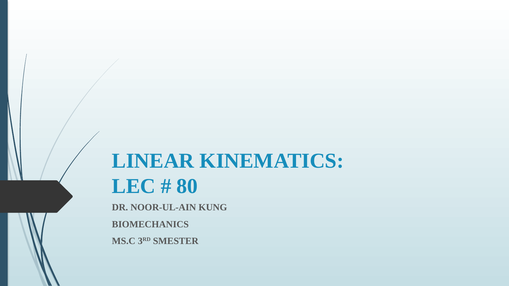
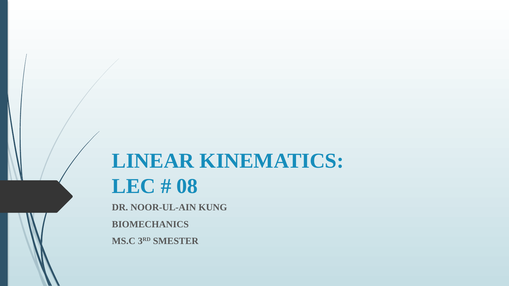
80: 80 -> 08
